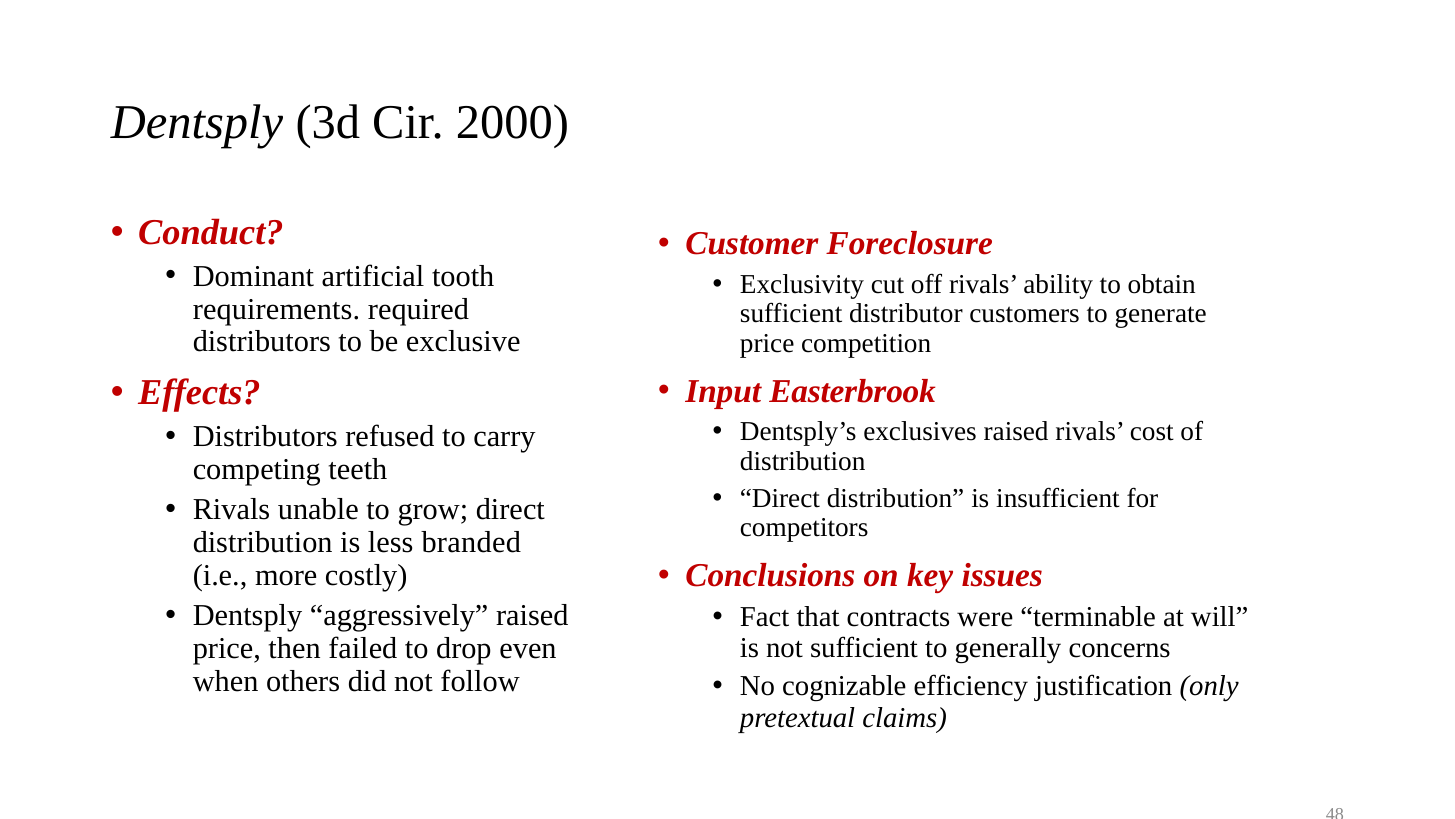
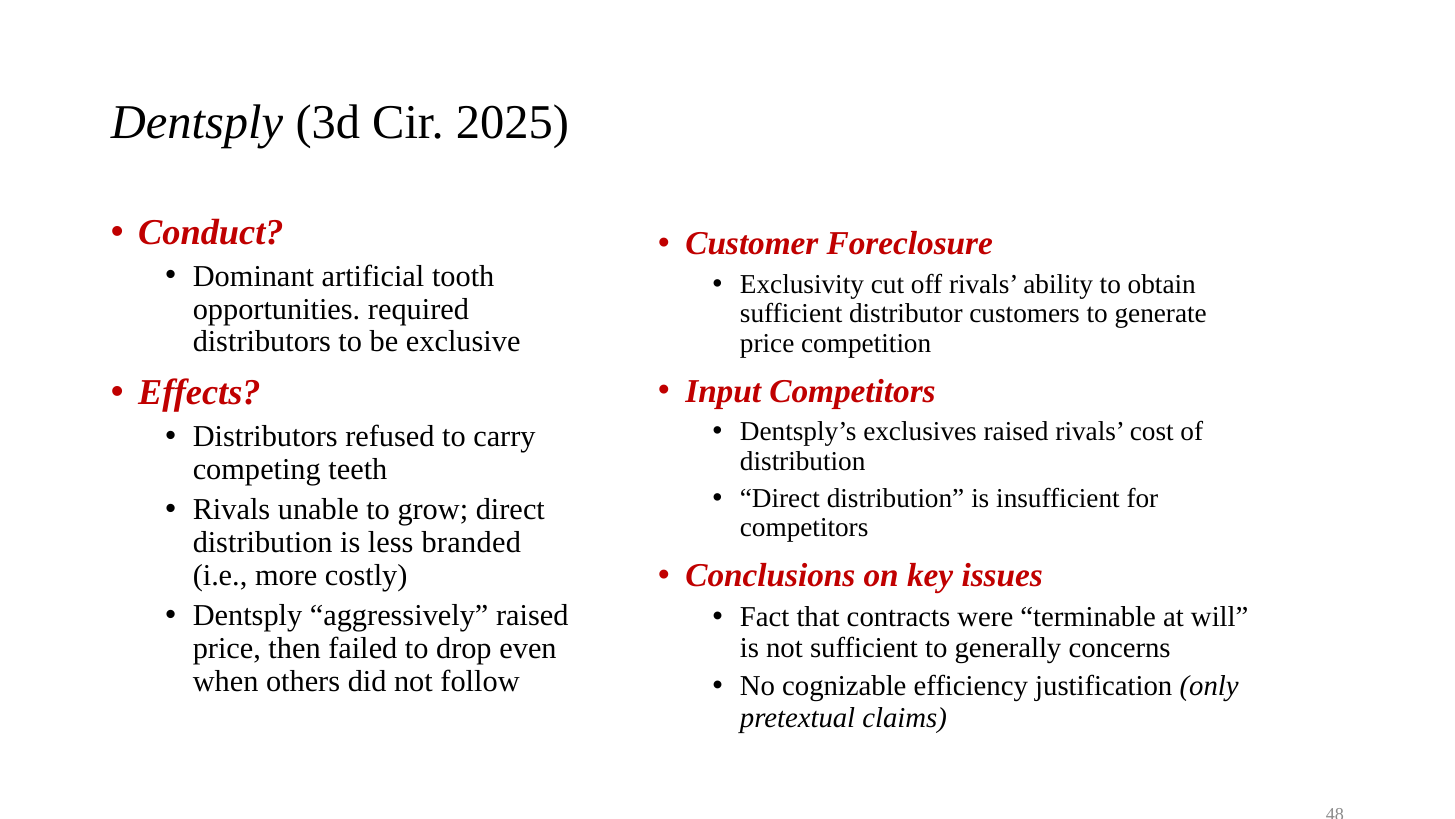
2000: 2000 -> 2025
requirements: requirements -> opportunities
Input Easterbrook: Easterbrook -> Competitors
